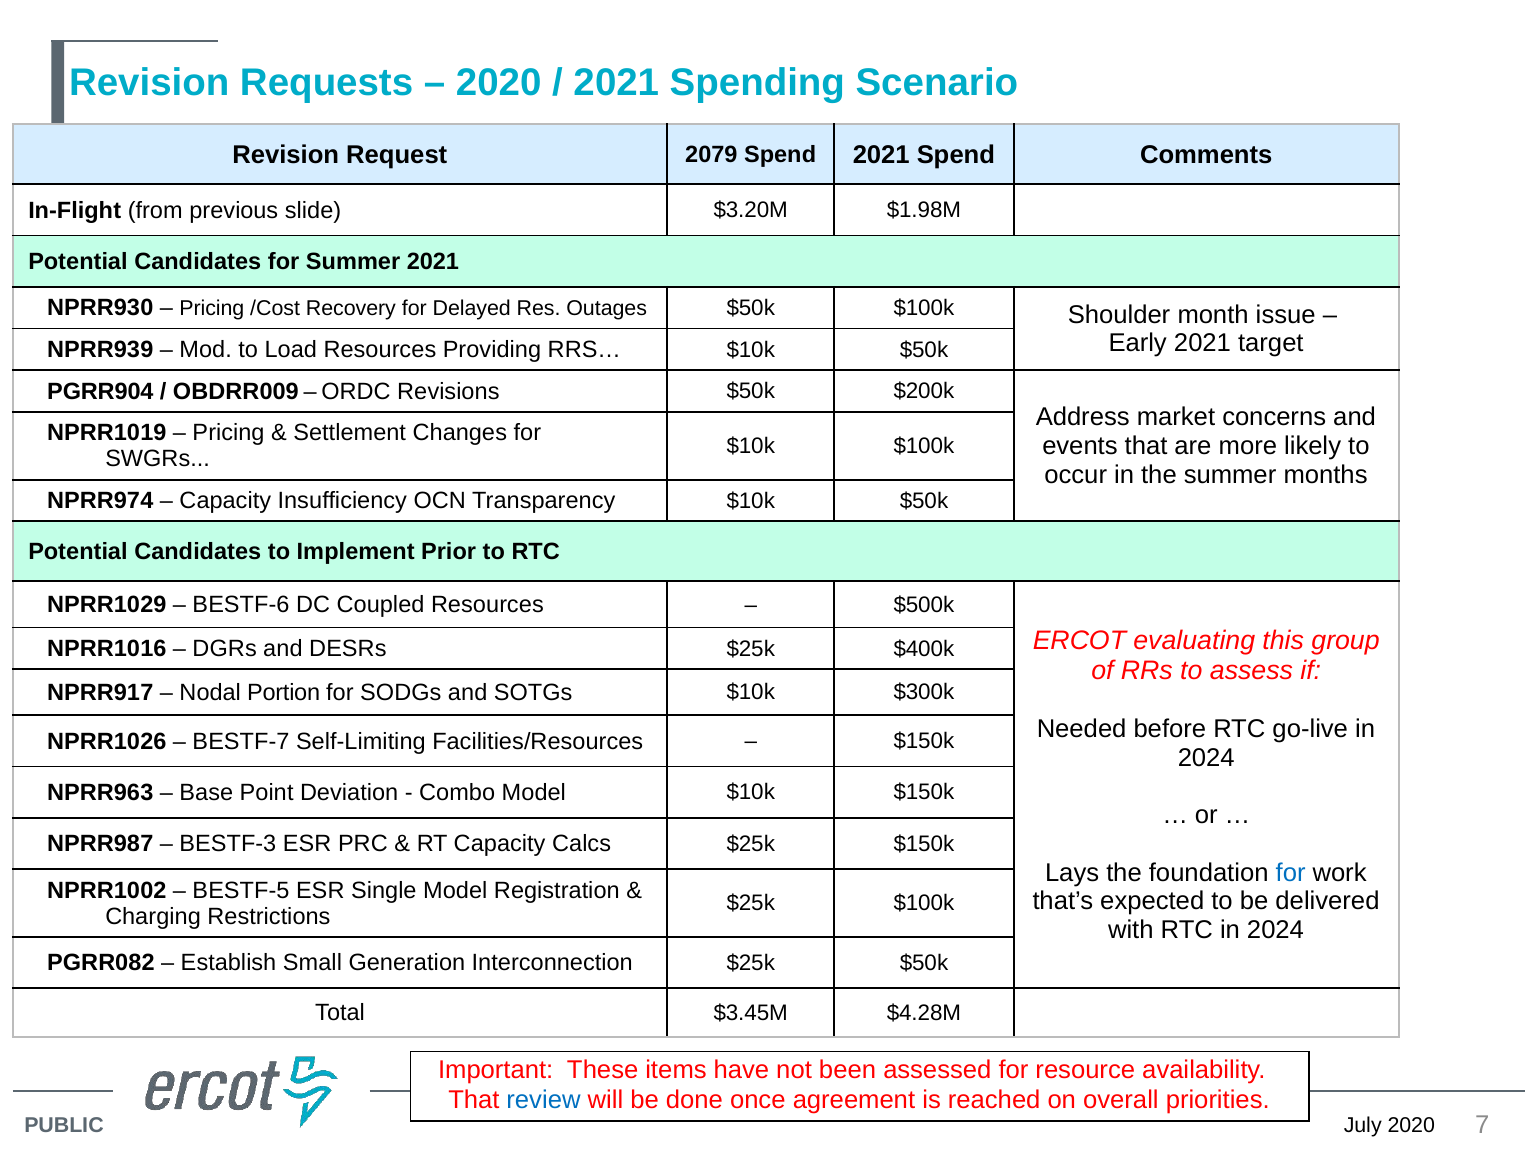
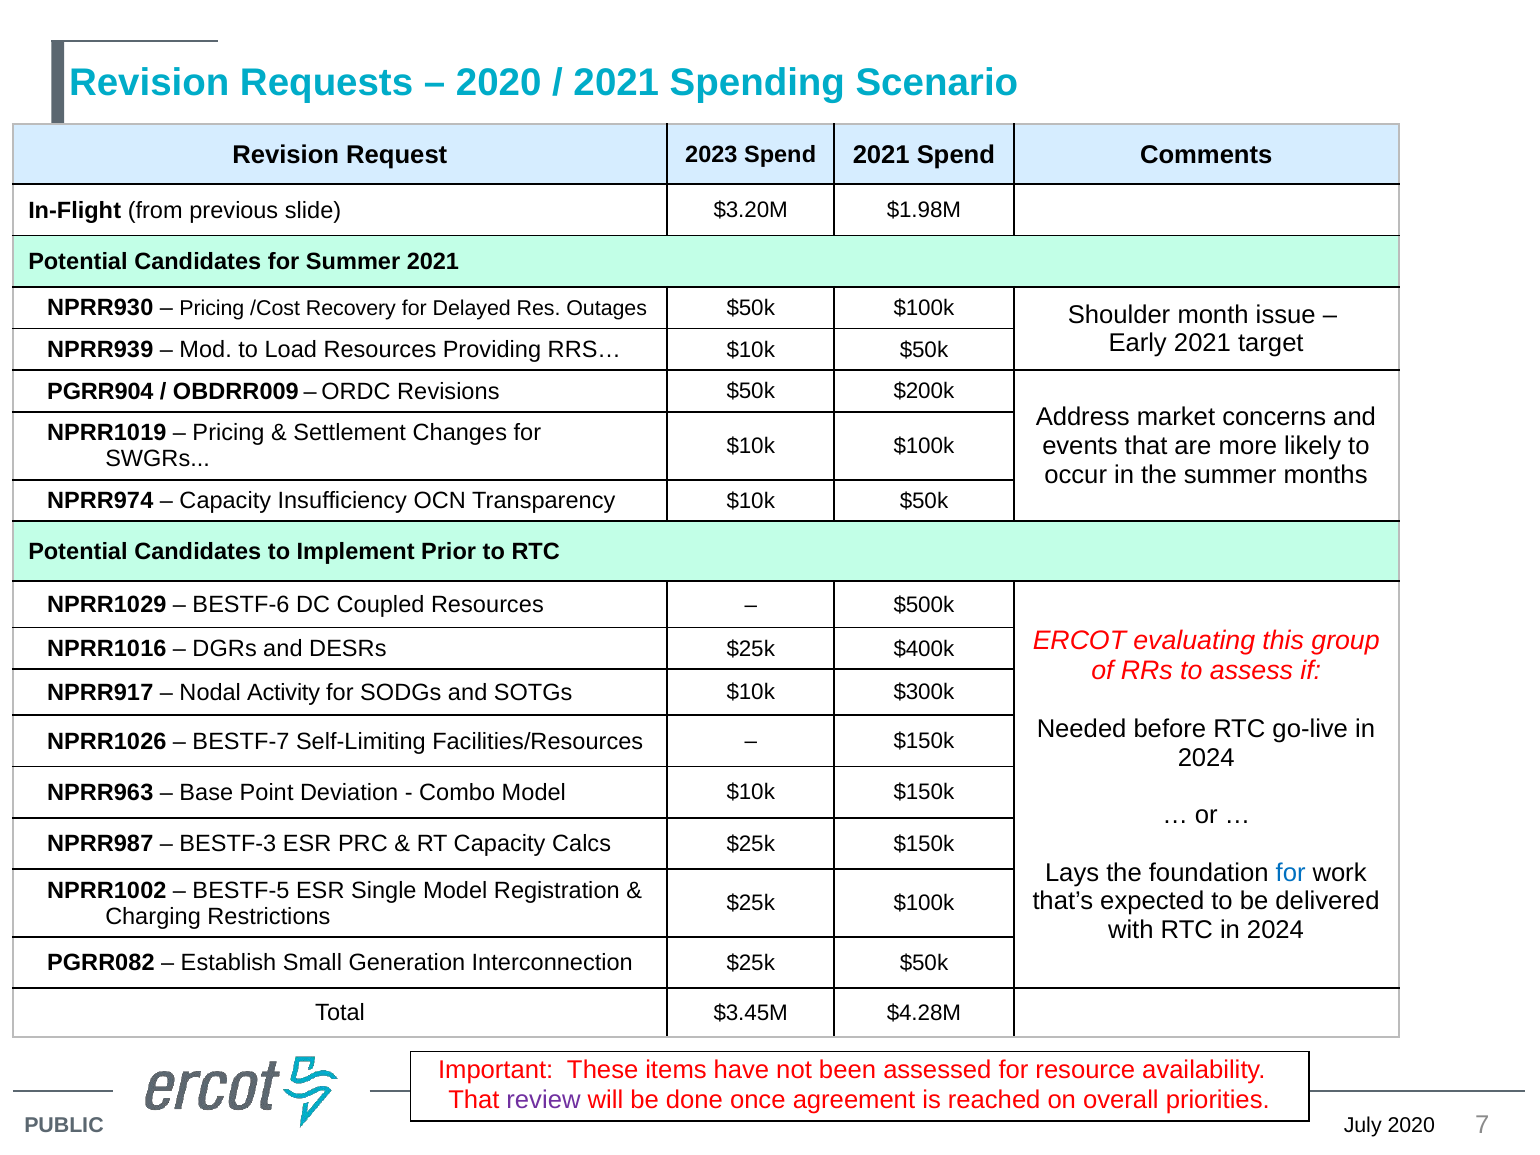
2079: 2079 -> 2023
Portion: Portion -> Activity
review colour: blue -> purple
